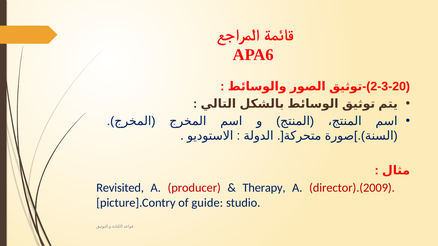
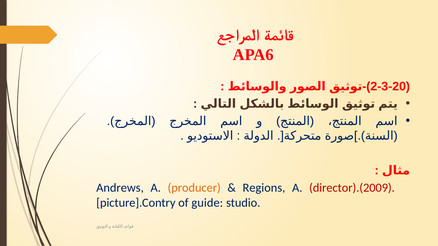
Revisited: Revisited -> Andrews
producer colour: red -> orange
Therapy: Therapy -> Regions
